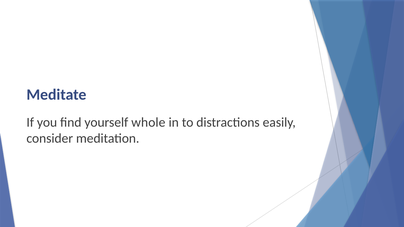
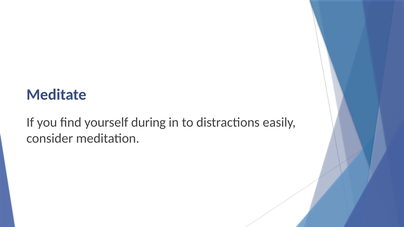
whole: whole -> during
